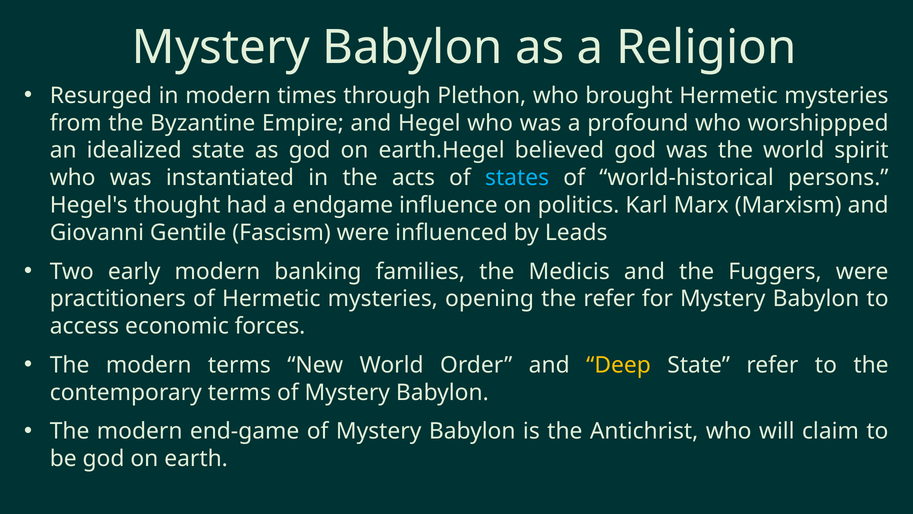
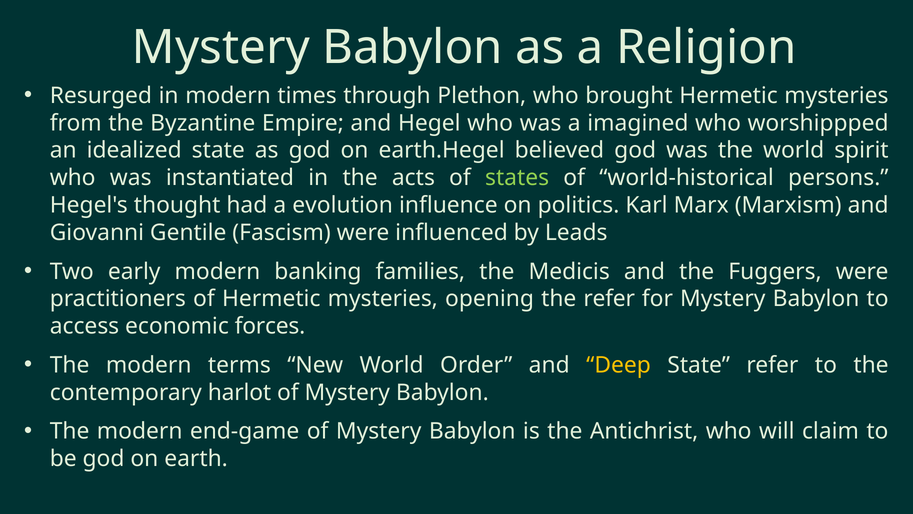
profound: profound -> imagined
states colour: light blue -> light green
endgame: endgame -> evolution
contemporary terms: terms -> harlot
